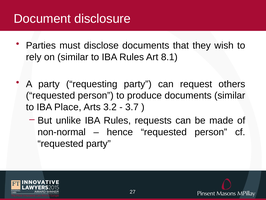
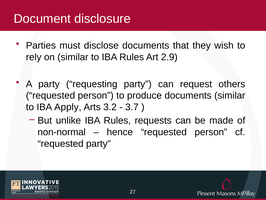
8.1: 8.1 -> 2.9
Place: Place -> Apply
